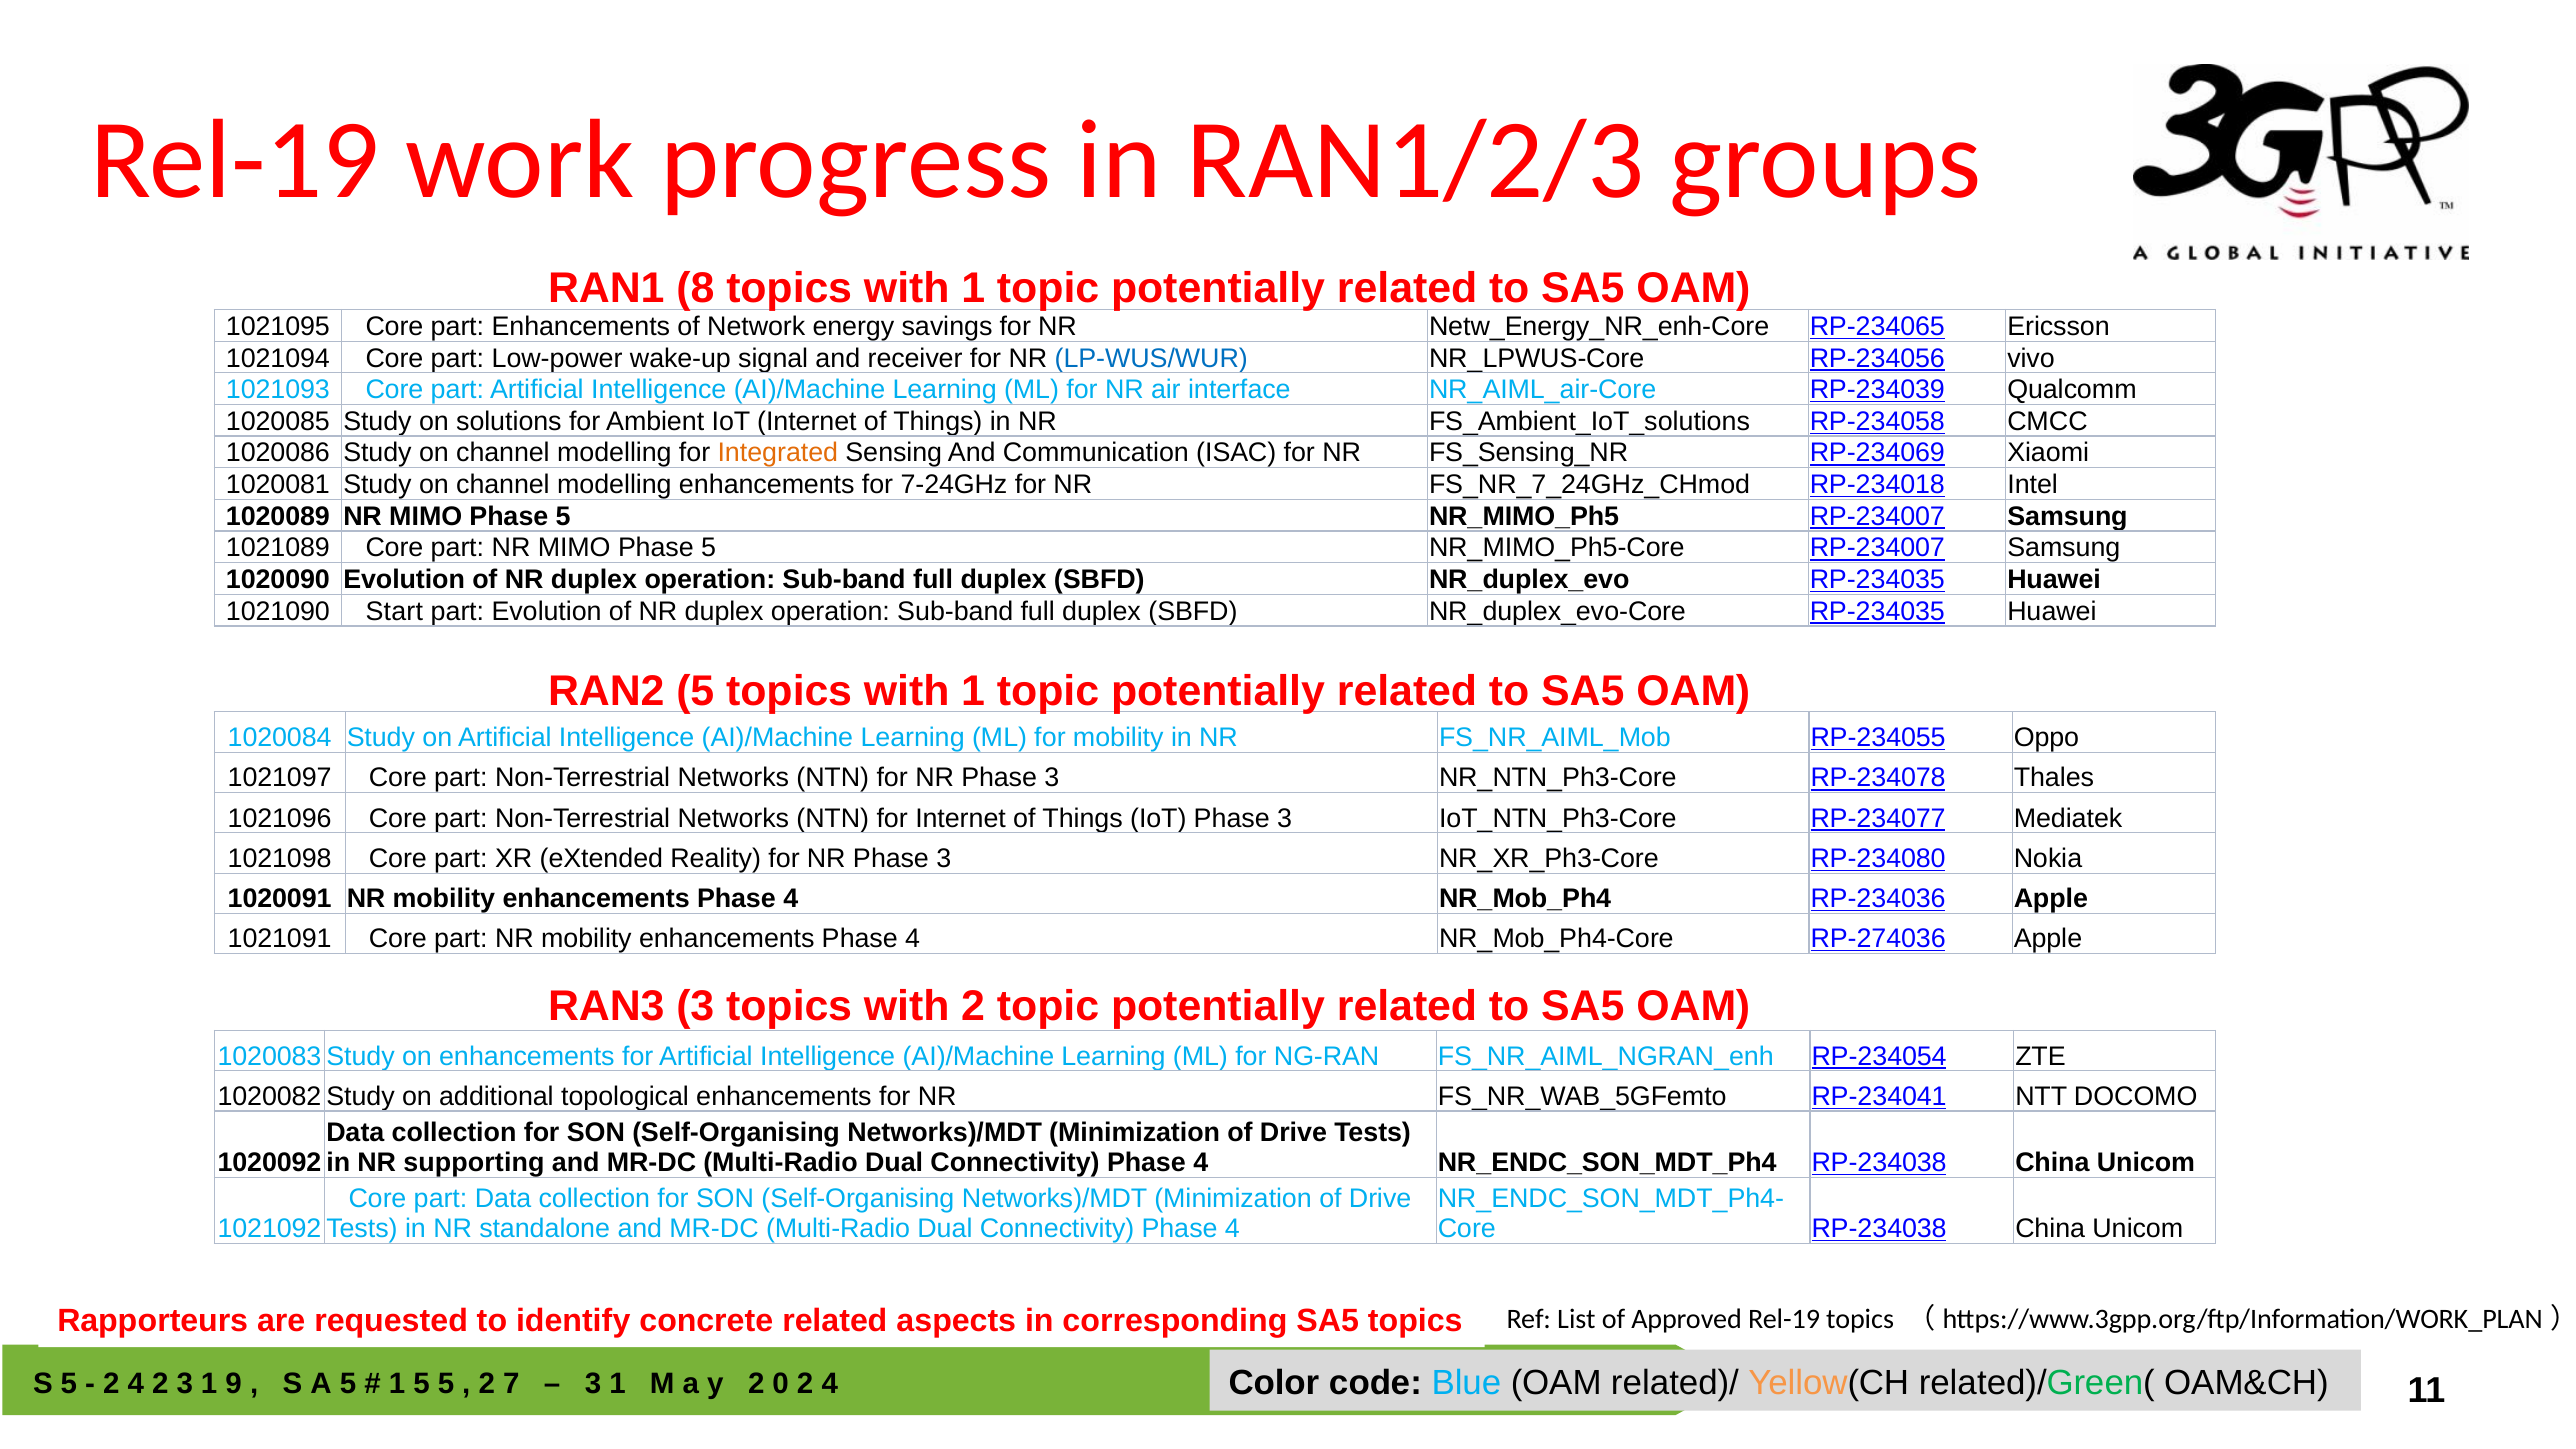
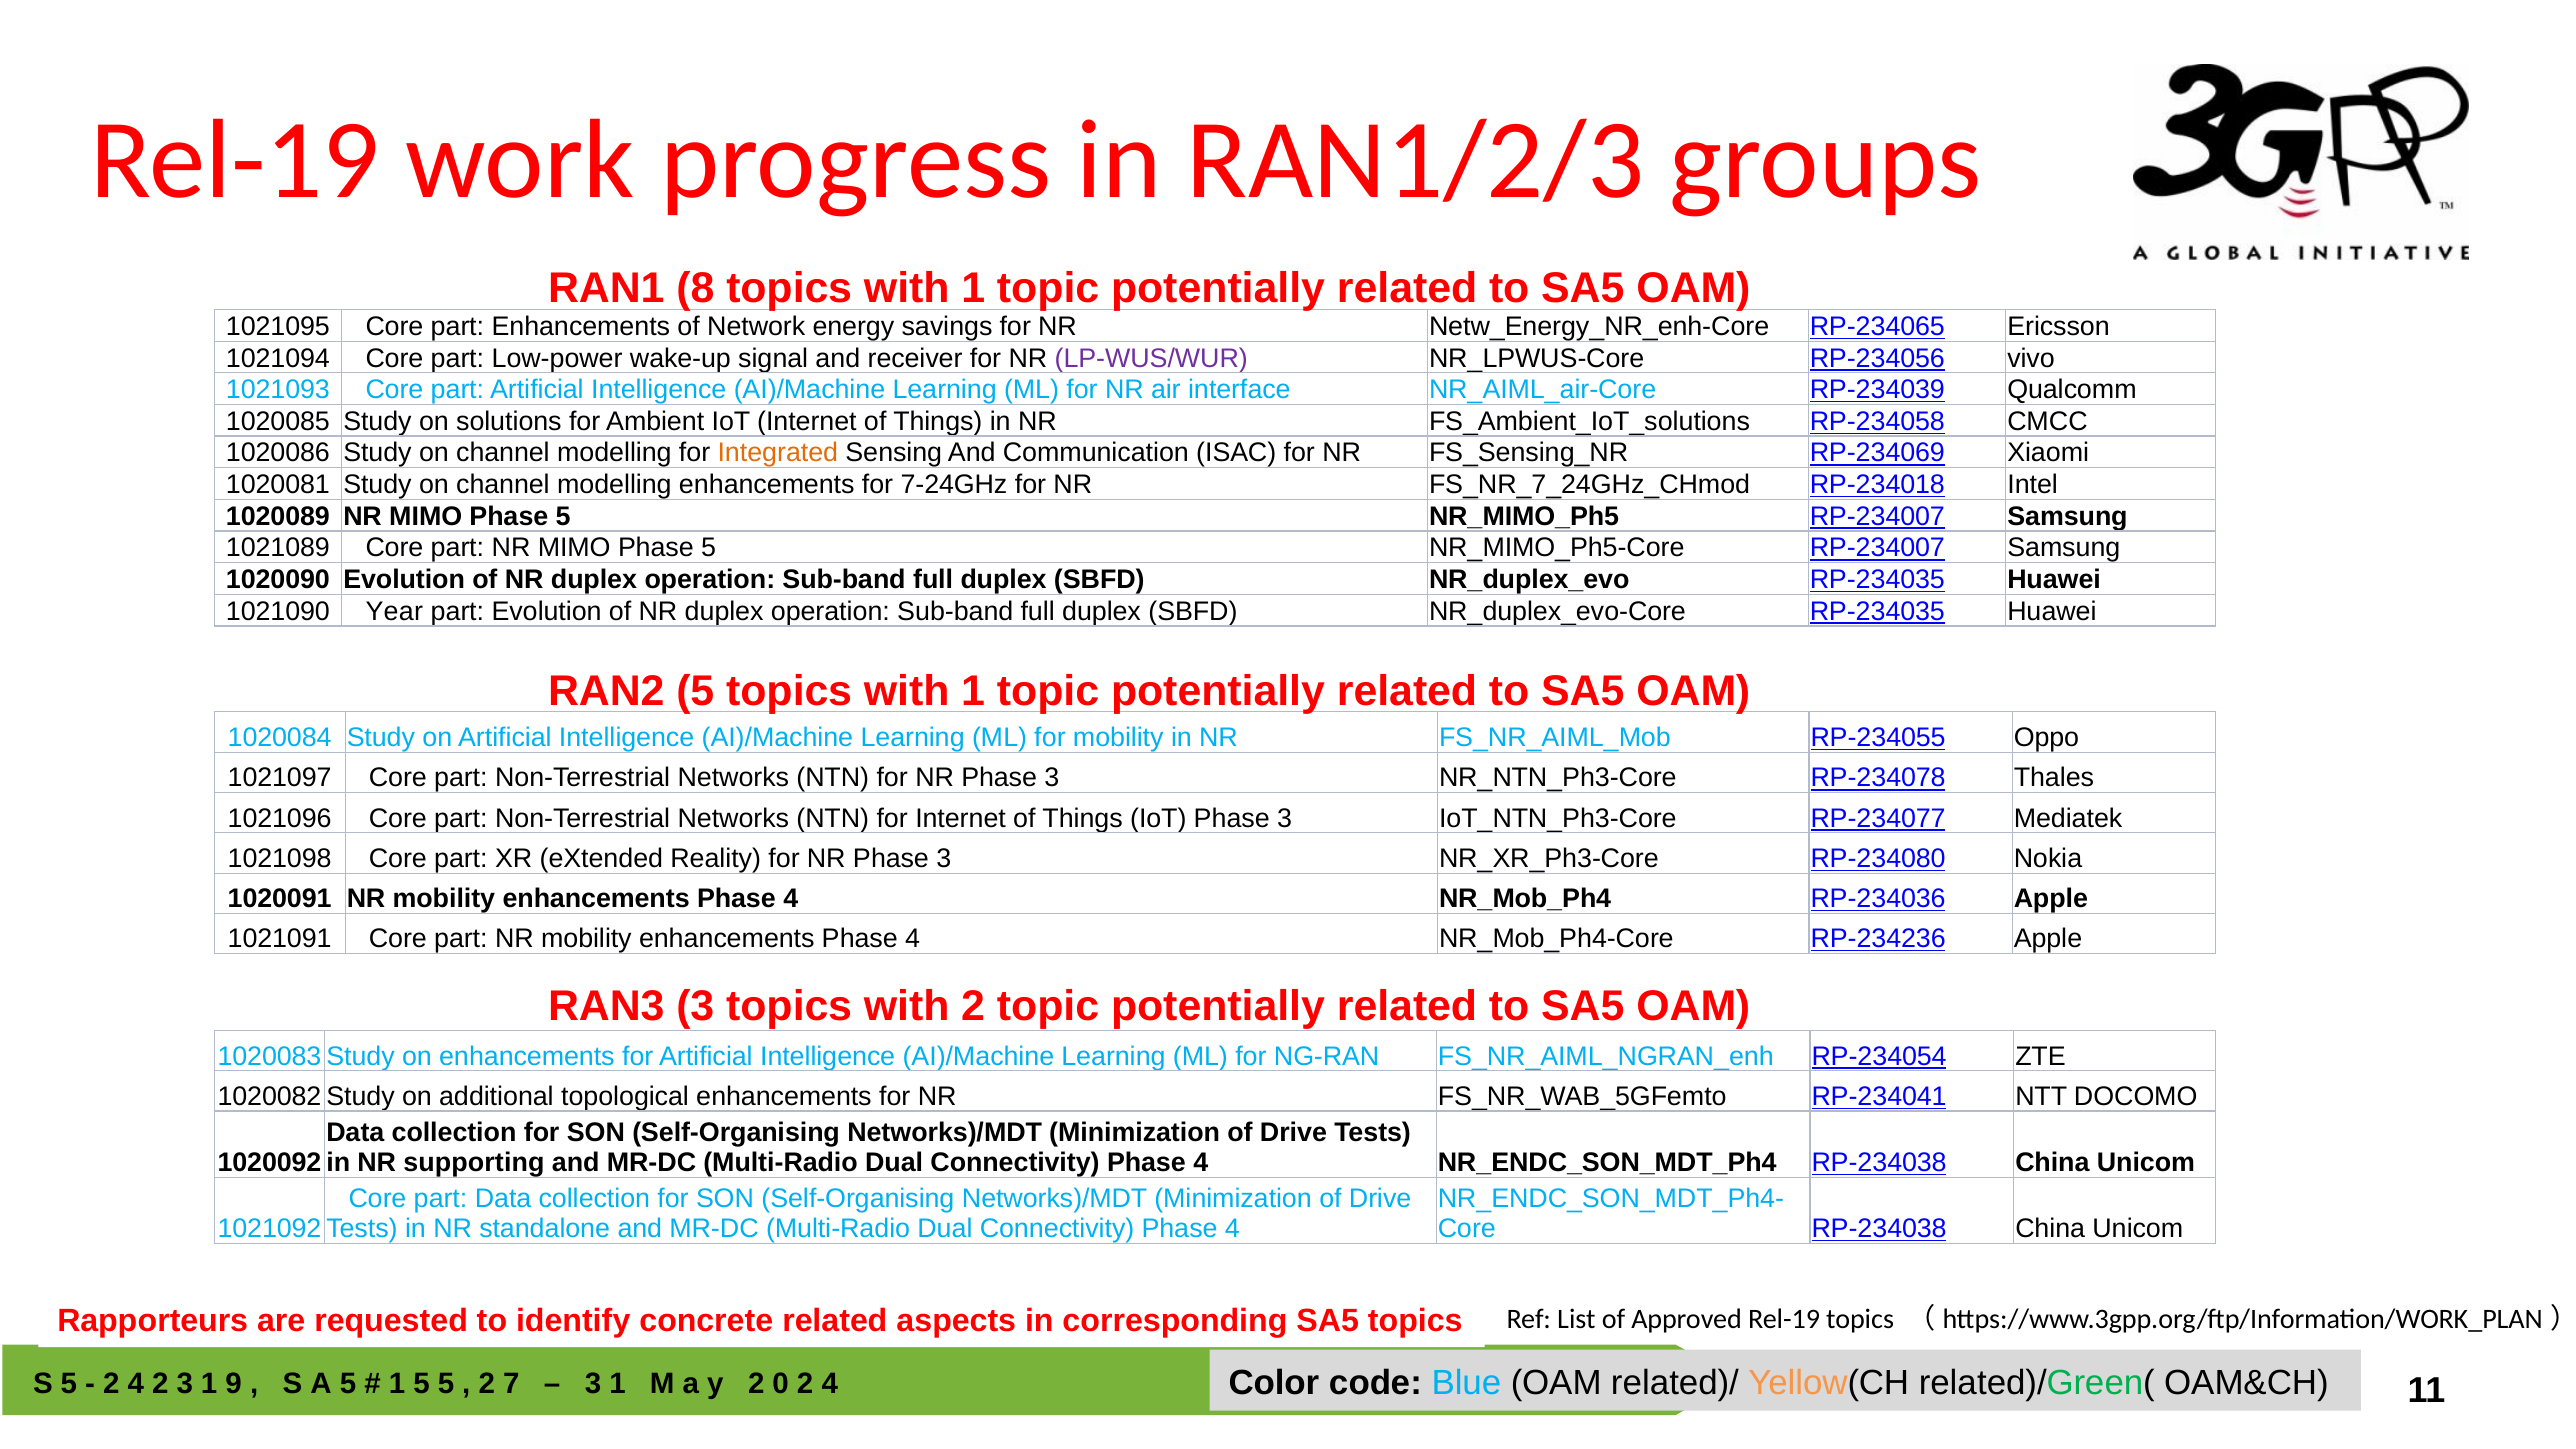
LP-WUS/WUR colour: blue -> purple
Start: Start -> Year
RP-274036: RP-274036 -> RP-234236
